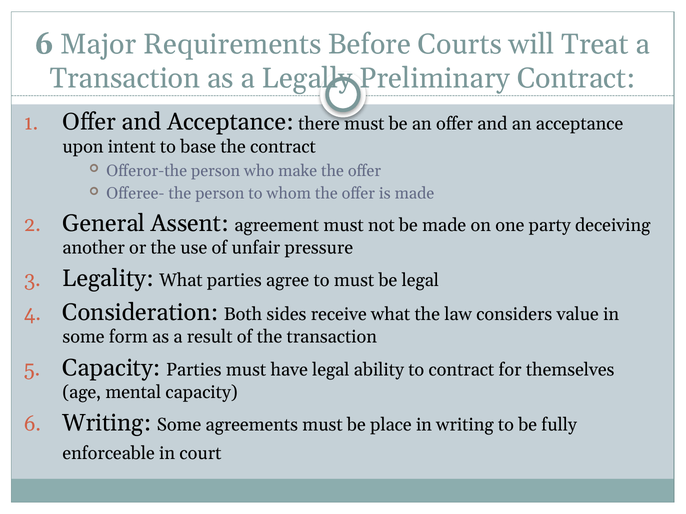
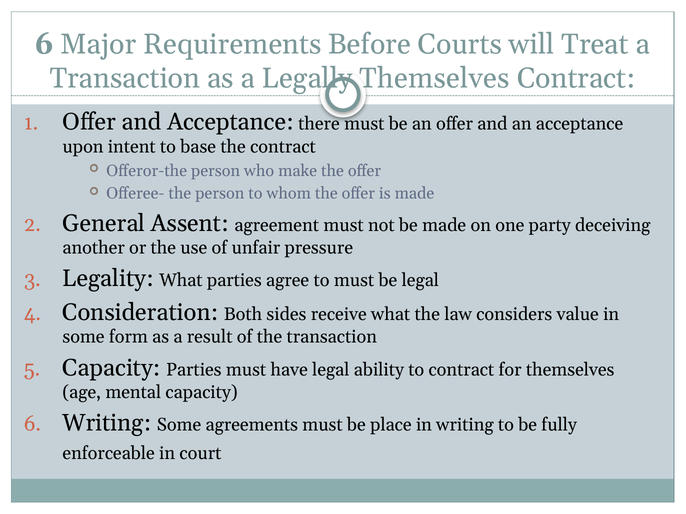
Legally Preliminary: Preliminary -> Themselves
